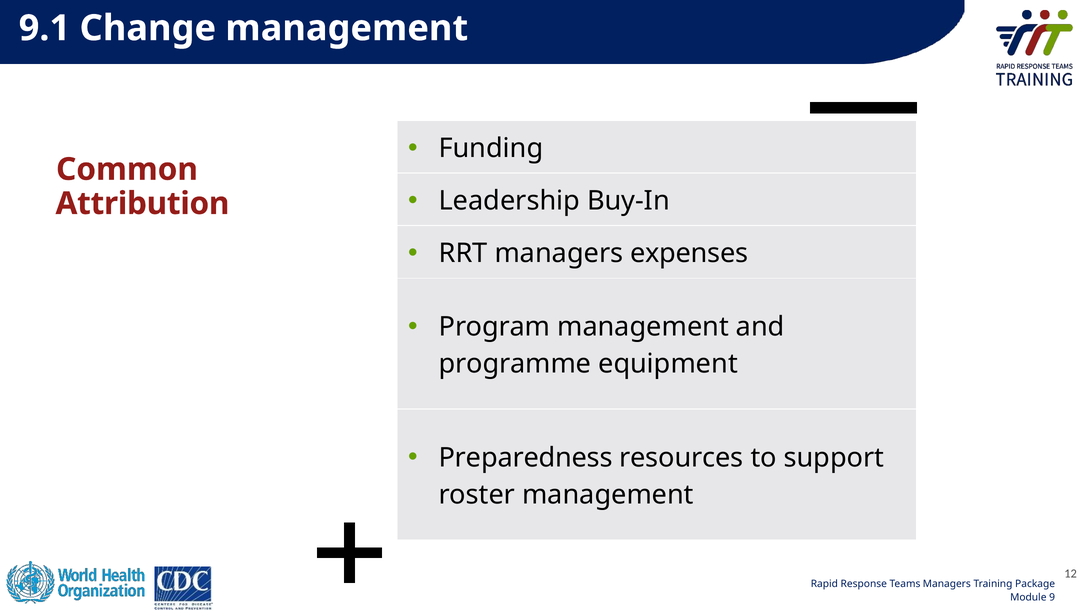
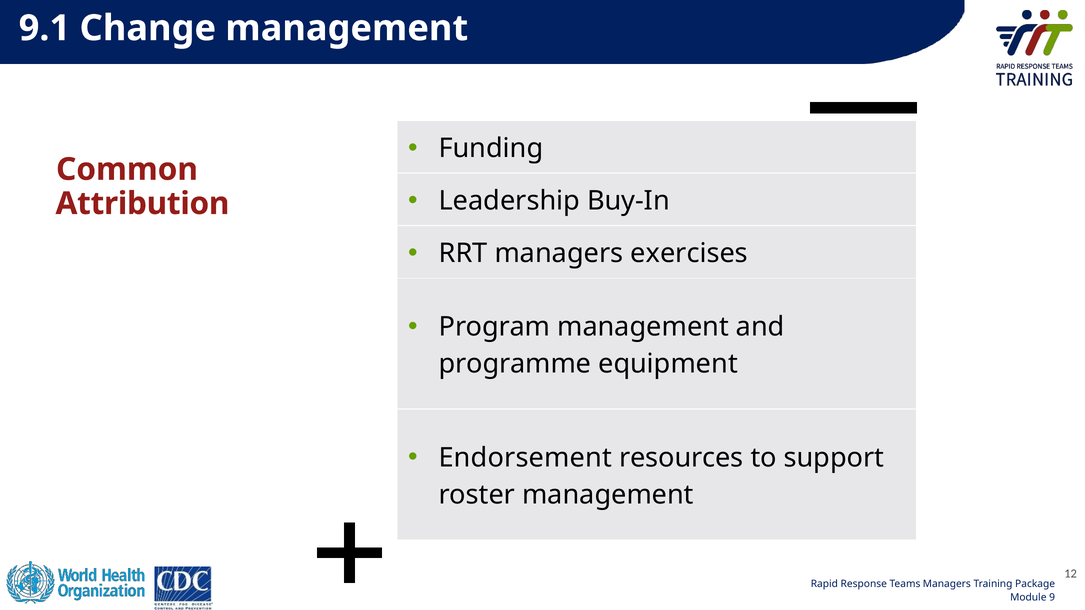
expenses: expenses -> exercises
Preparedness: Preparedness -> Endorsement
